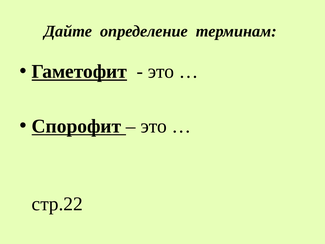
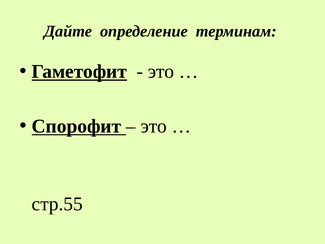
стр.22: стр.22 -> стр.55
